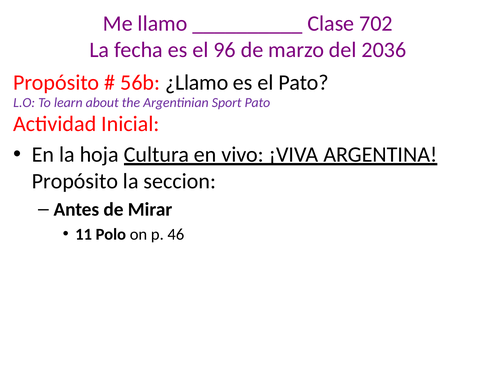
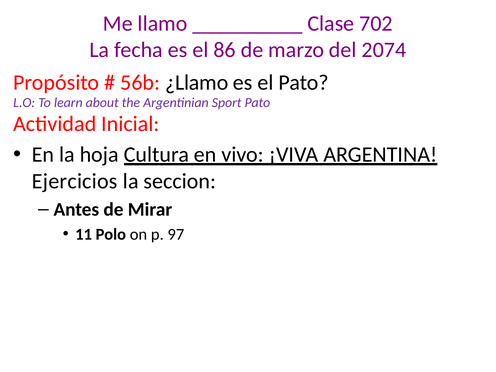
96: 96 -> 86
2036: 2036 -> 2074
Propósito at (75, 181): Propósito -> Ejercicios
46: 46 -> 97
